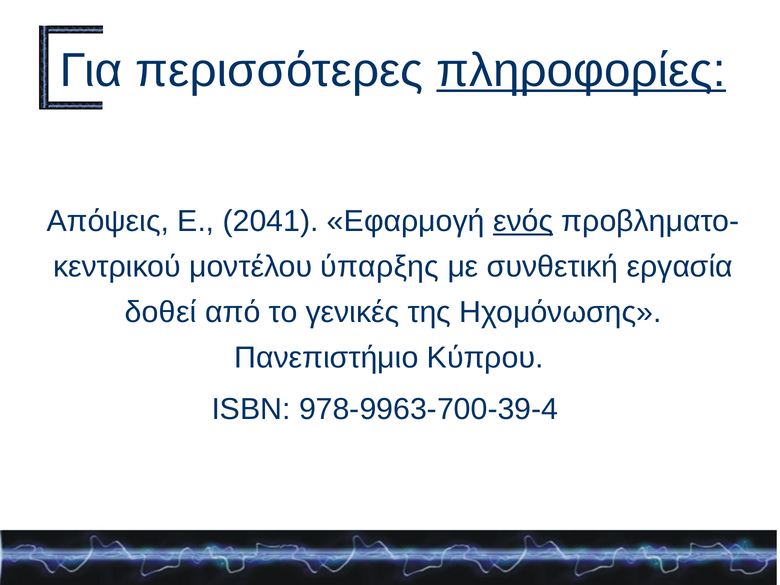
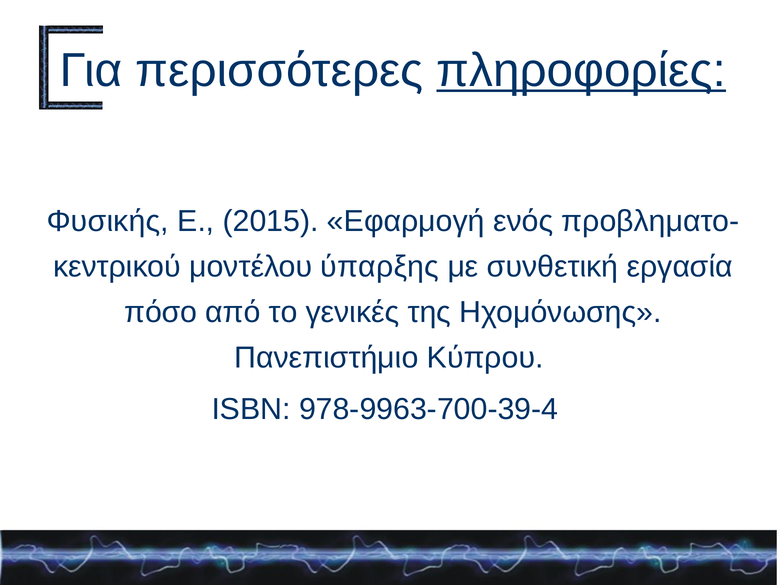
Απόψεις: Απόψεις -> Φυσικής
2041: 2041 -> 2015
ενός underline: present -> none
δοθεί: δοθεί -> πόσο
